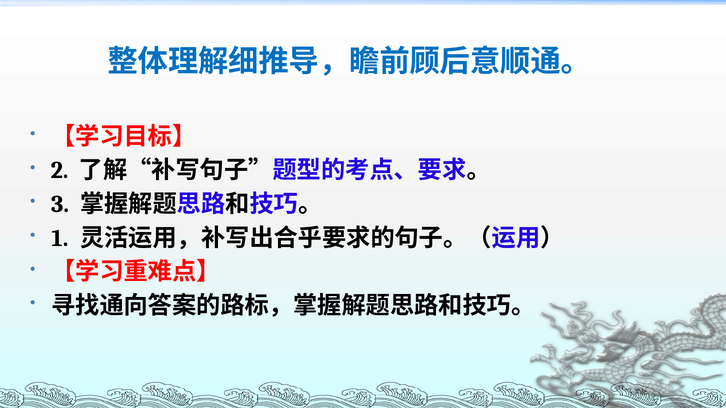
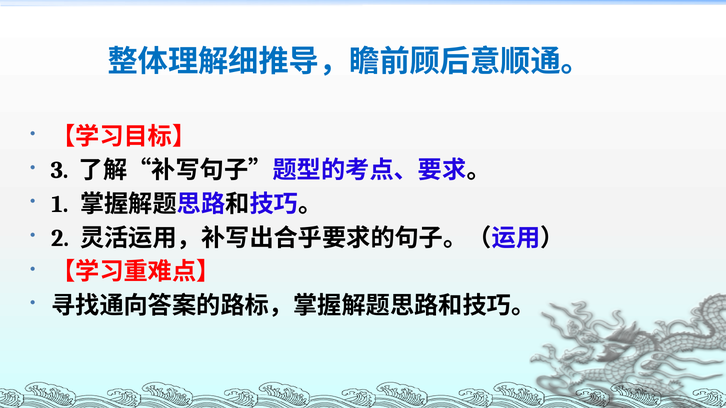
2: 2 -> 3
3: 3 -> 1
1: 1 -> 2
